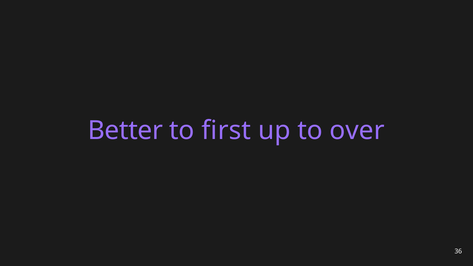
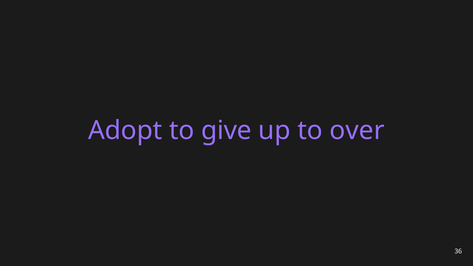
Better: Better -> Adopt
first: first -> give
